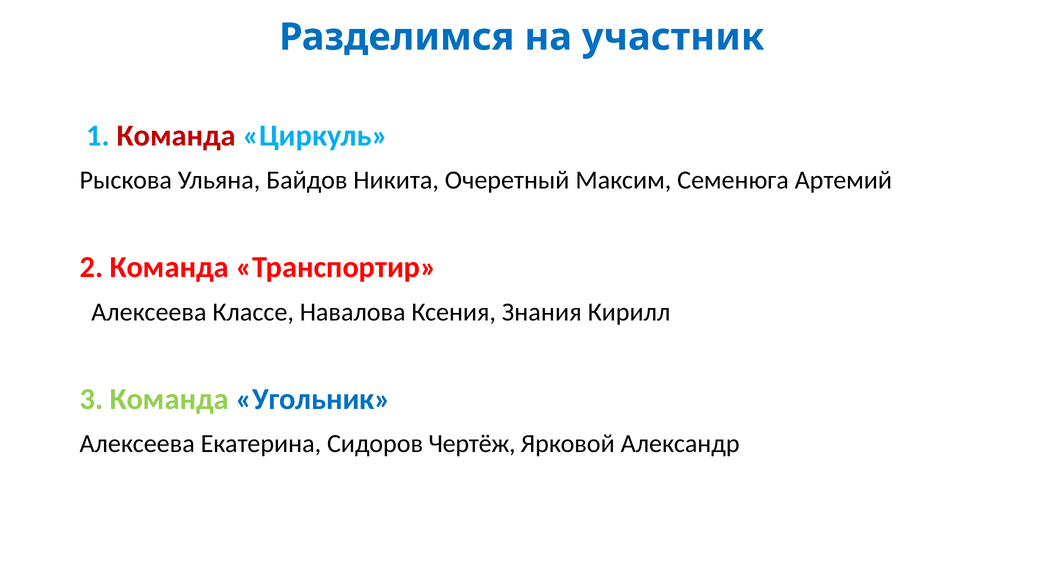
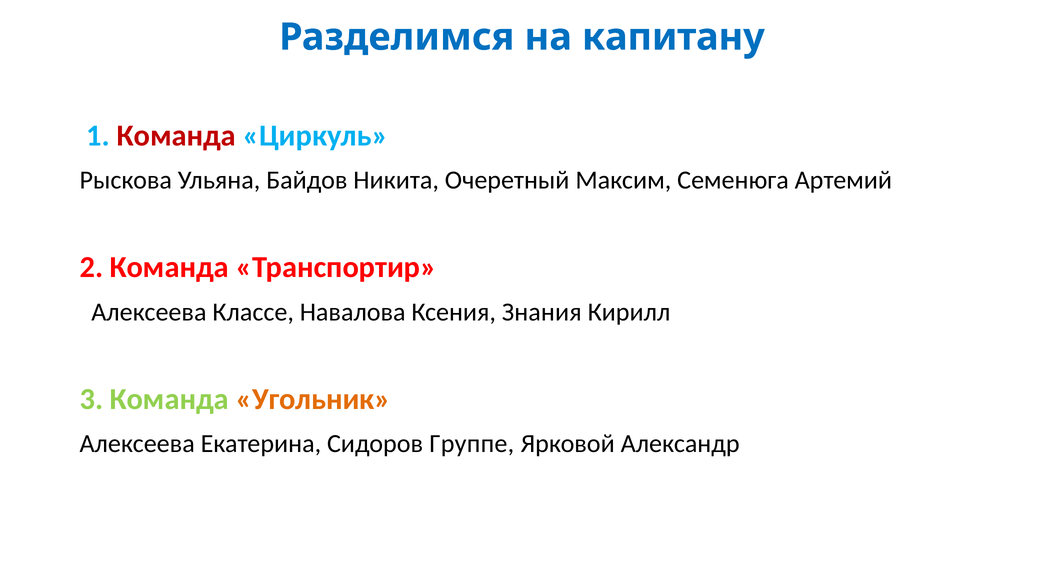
участник: участник -> капитану
Угольник colour: blue -> orange
Чертёж: Чертёж -> Группе
